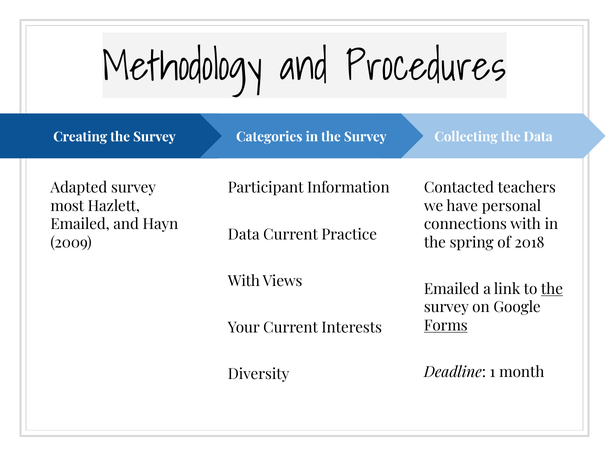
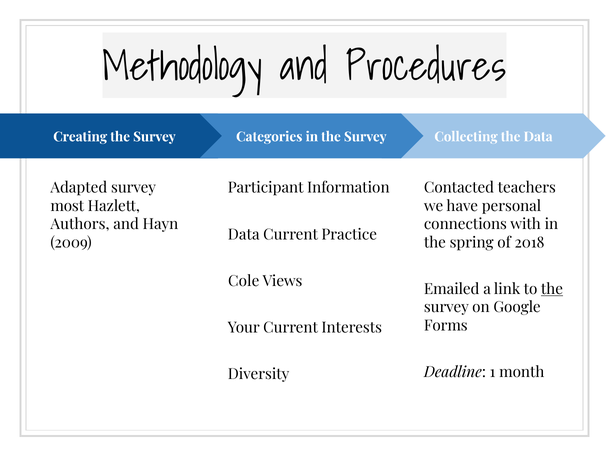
Emailed at (80, 225): Emailed -> Authors
With at (244, 282): With -> Cole
Forms underline: present -> none
